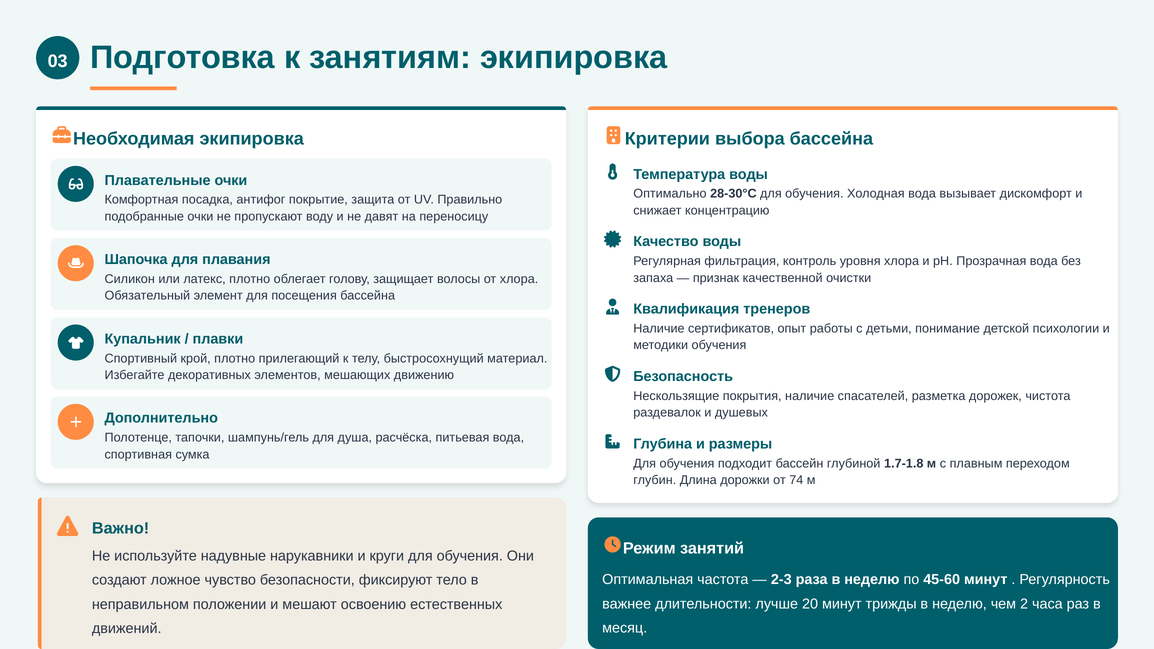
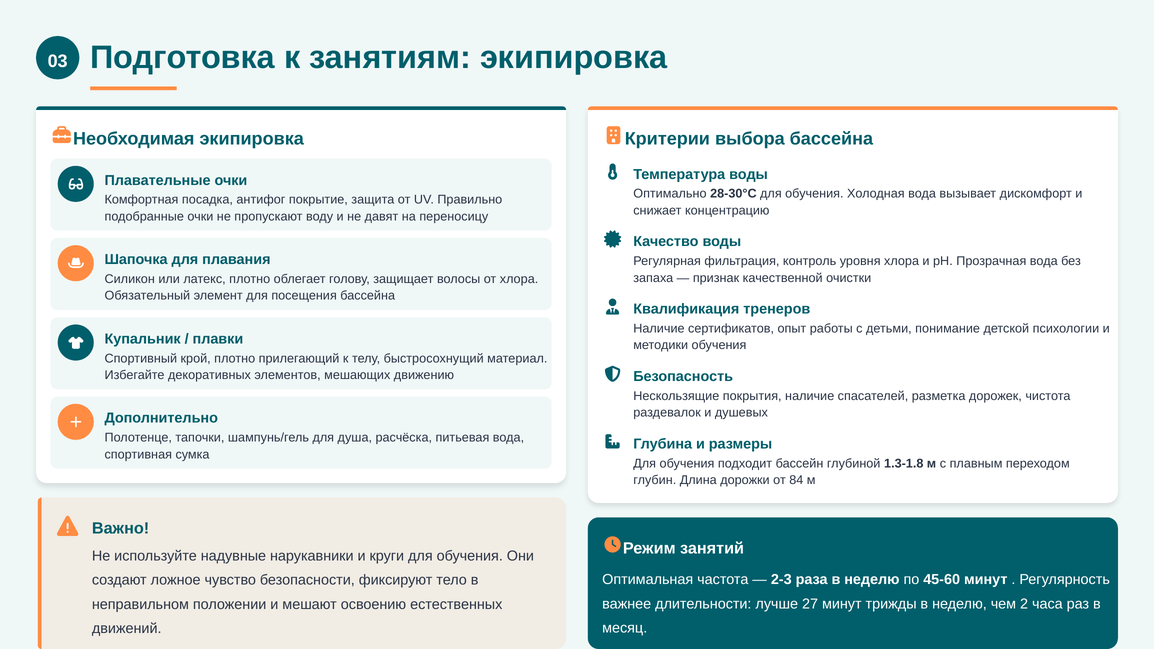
1.7-1.8: 1.7-1.8 -> 1.3-1.8
74: 74 -> 84
20: 20 -> 27
